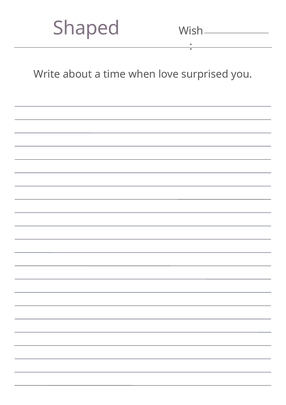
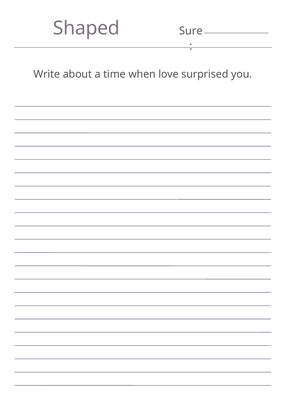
Wish: Wish -> Sure
